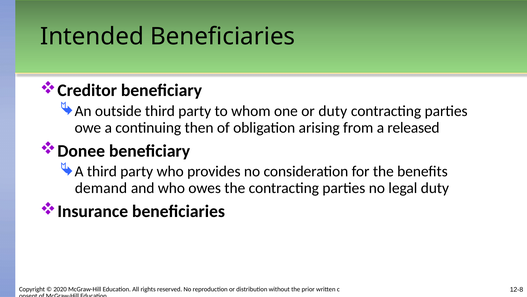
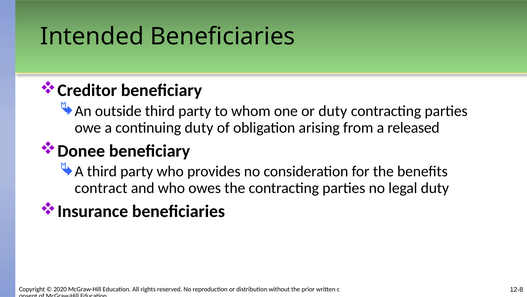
continuing then: then -> duty
demand: demand -> contract
